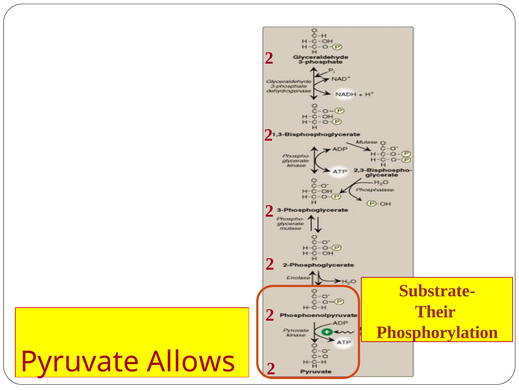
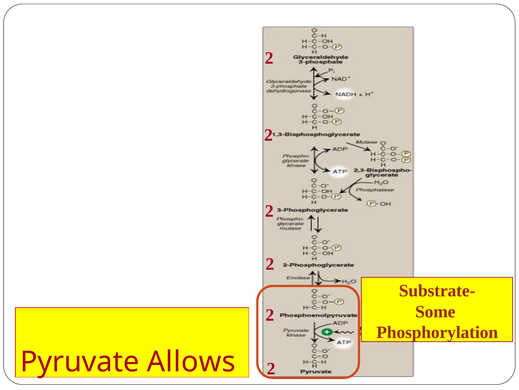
Their: Their -> Some
